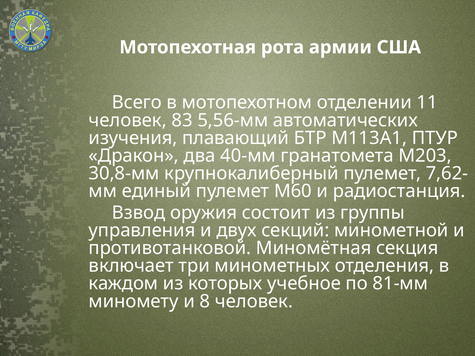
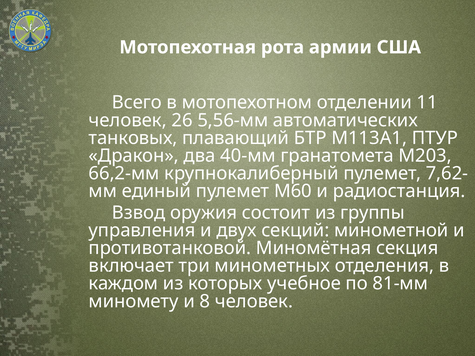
83: 83 -> 26
изучения: изучения -> танковых
30,8-мм: 30,8-мм -> 66,2-мм
